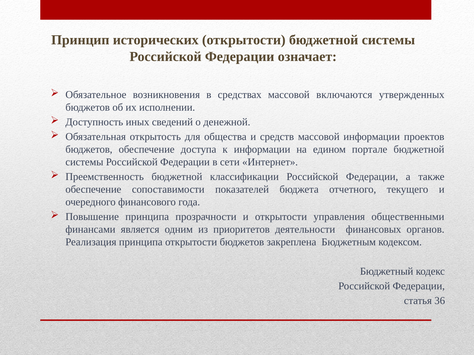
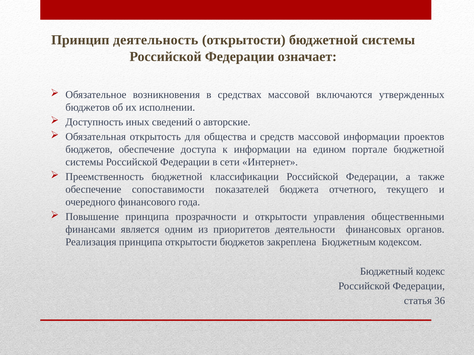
исторических: исторических -> деятельность
денежной: денежной -> авторские
